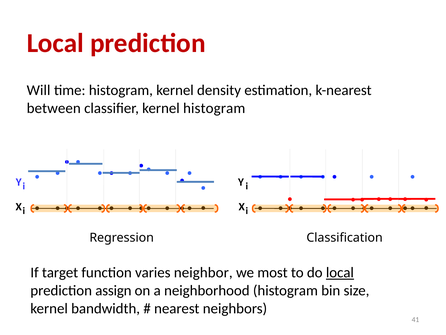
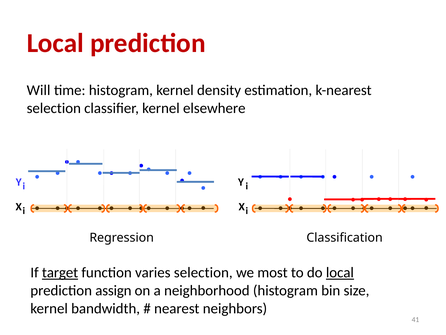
between at (54, 108): between -> selection
kernel histogram: histogram -> elsewhere
target underline: none -> present
varies neighbor: neighbor -> selection
